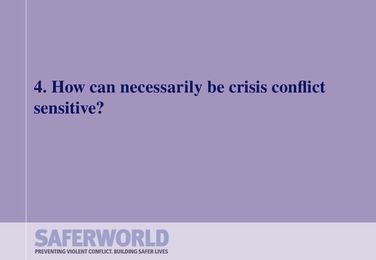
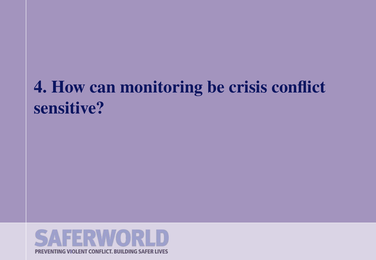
necessarily: necessarily -> monitoring
